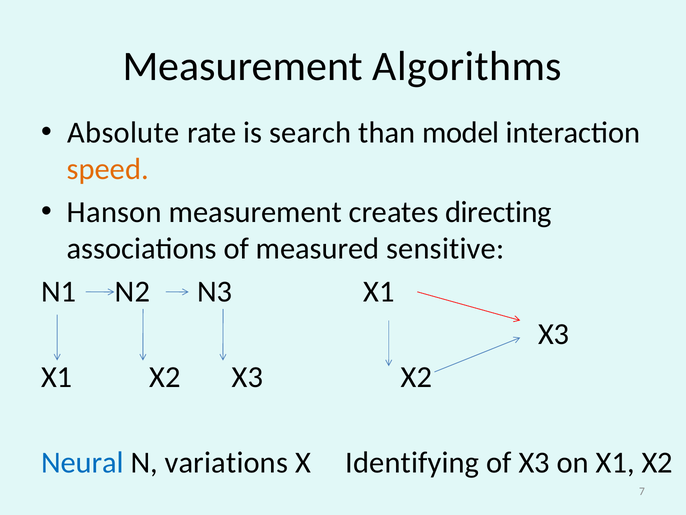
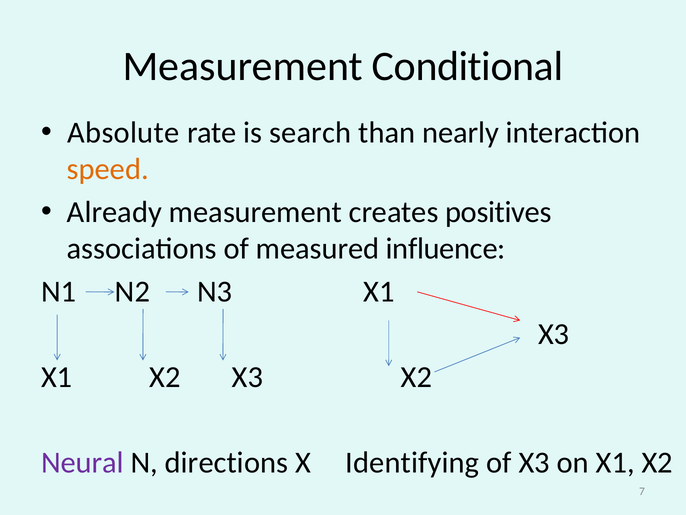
Algorithms: Algorithms -> Conditional
model: model -> nearly
Hanson: Hanson -> Already
directing: directing -> positives
sensitive: sensitive -> influence
Neural colour: blue -> purple
variations: variations -> directions
